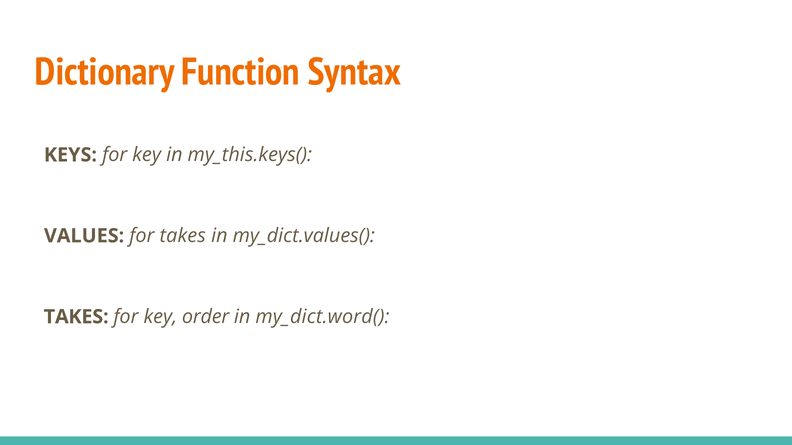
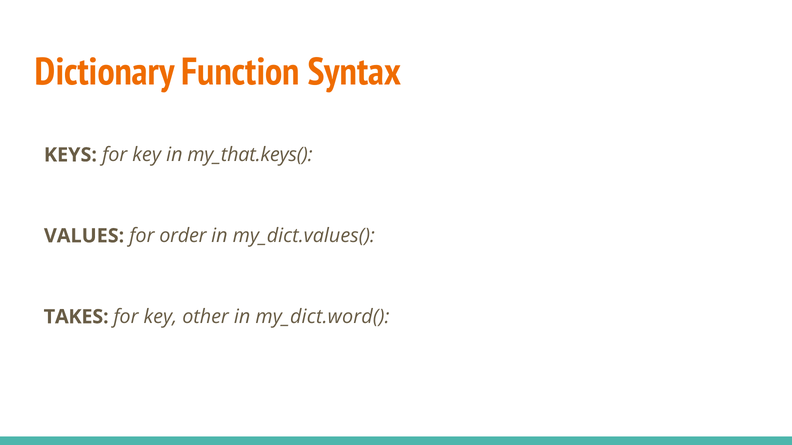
my_this.keys(: my_this.keys( -> my_that.keys(
for takes: takes -> order
order: order -> other
